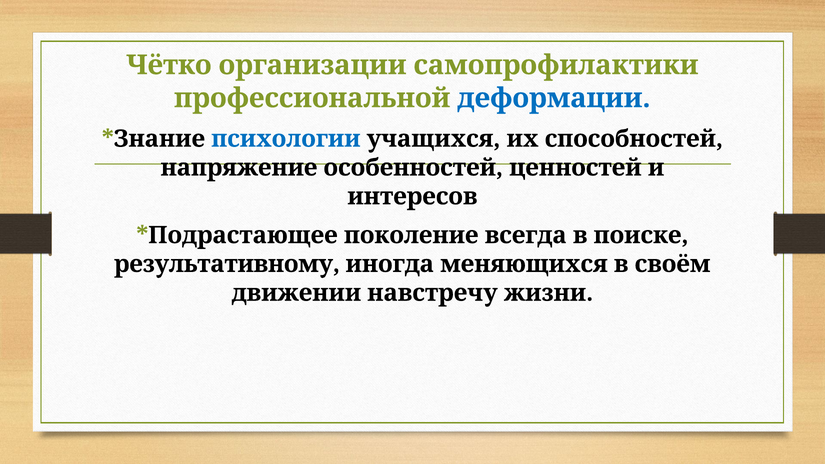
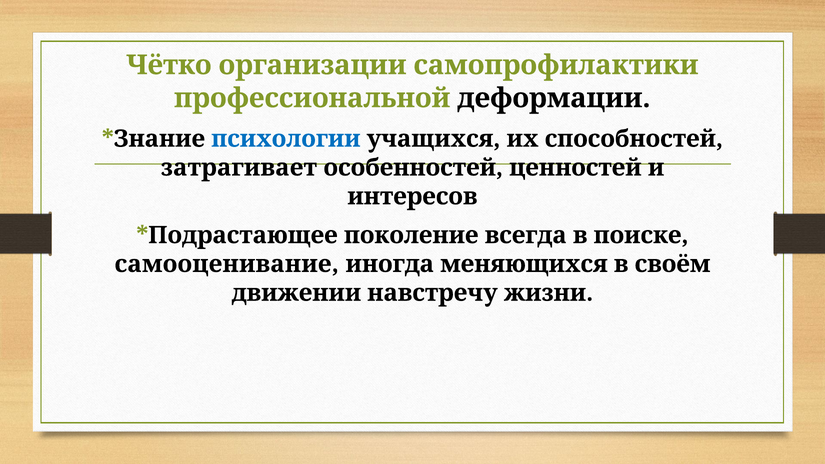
деформации colour: blue -> black
напряжение: напряжение -> затрагивает
результативному: результативному -> самооценивание
